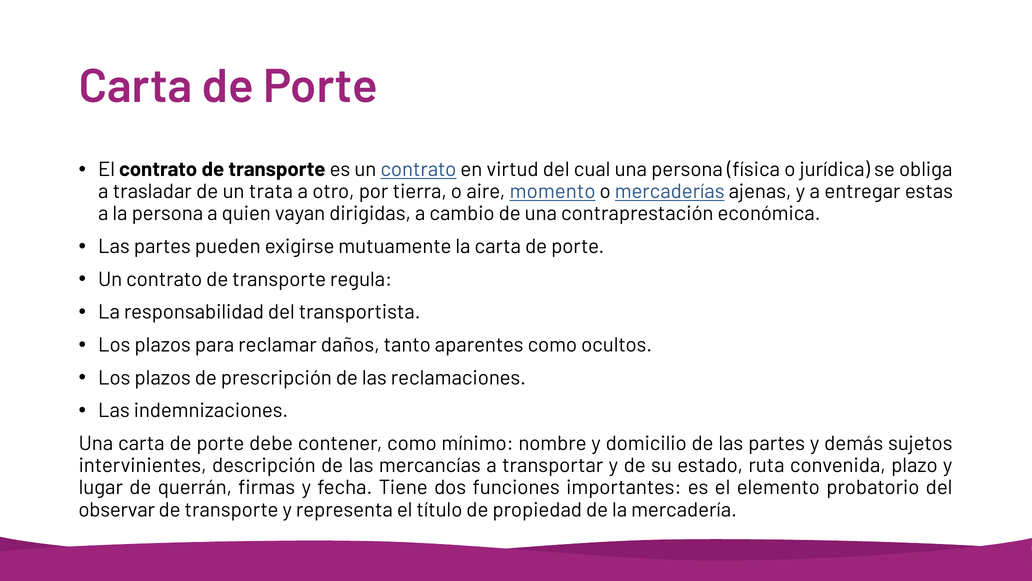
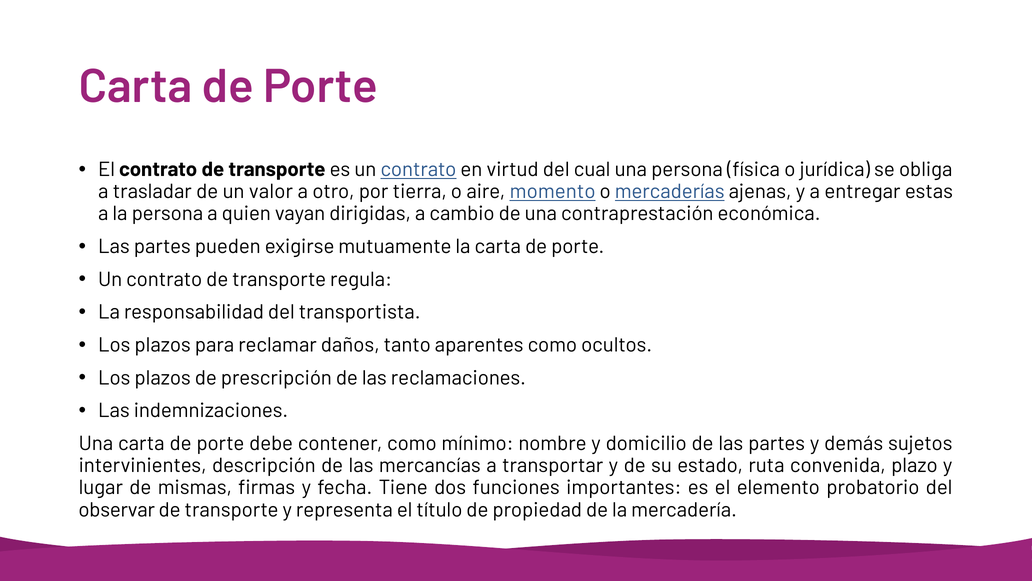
trata: trata -> valor
querrán: querrán -> mismas
